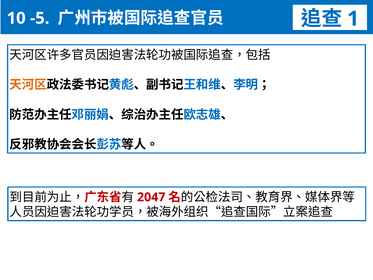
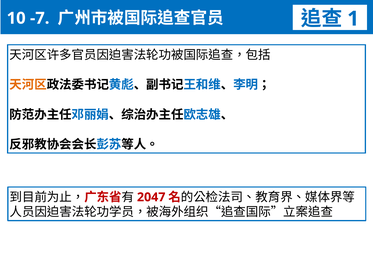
-5: -5 -> -7
